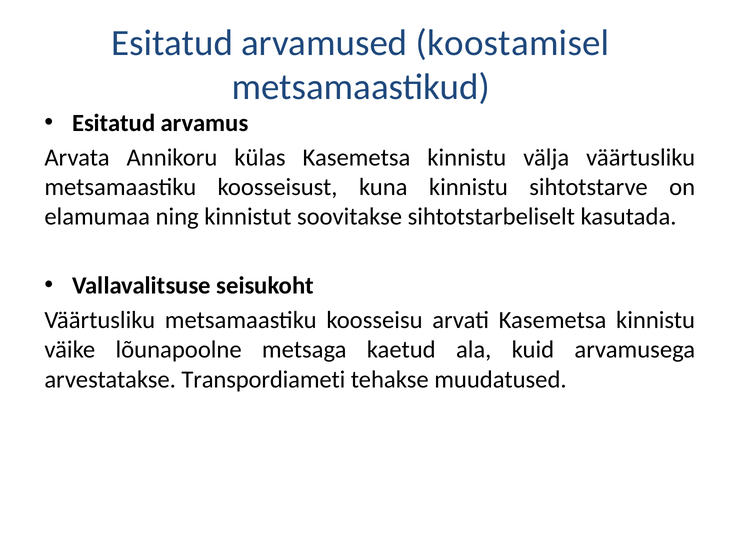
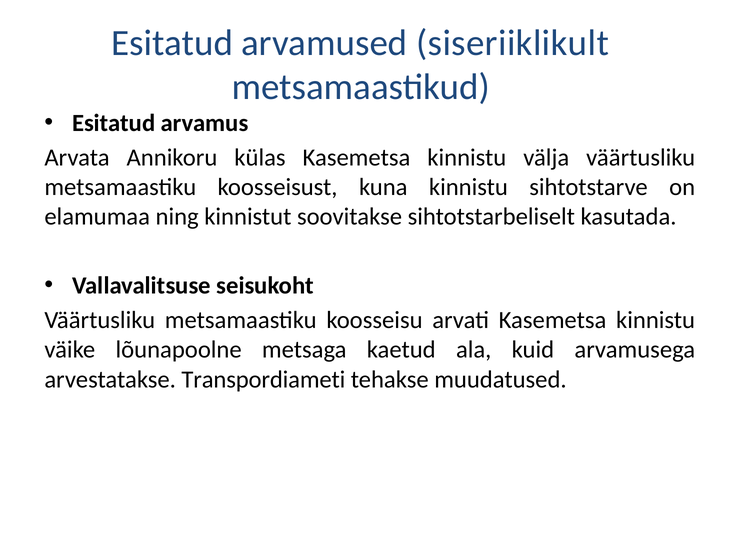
koostamisel: koostamisel -> siseriiklikult
